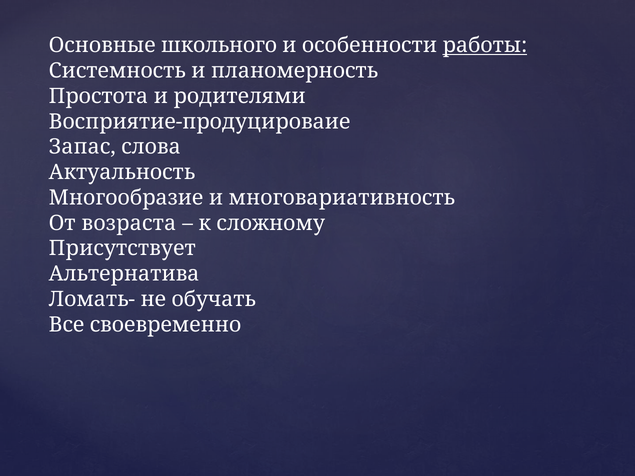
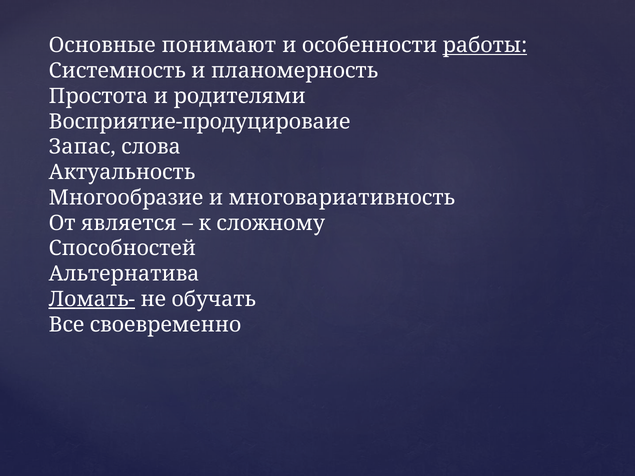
школьного: школьного -> понимают
возраста: возраста -> является
Присутствует: Присутствует -> Способностей
Ломать- underline: none -> present
